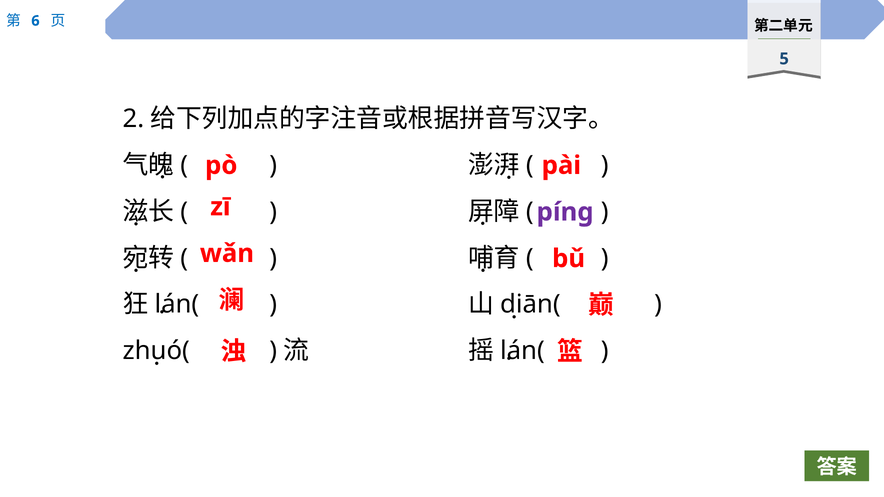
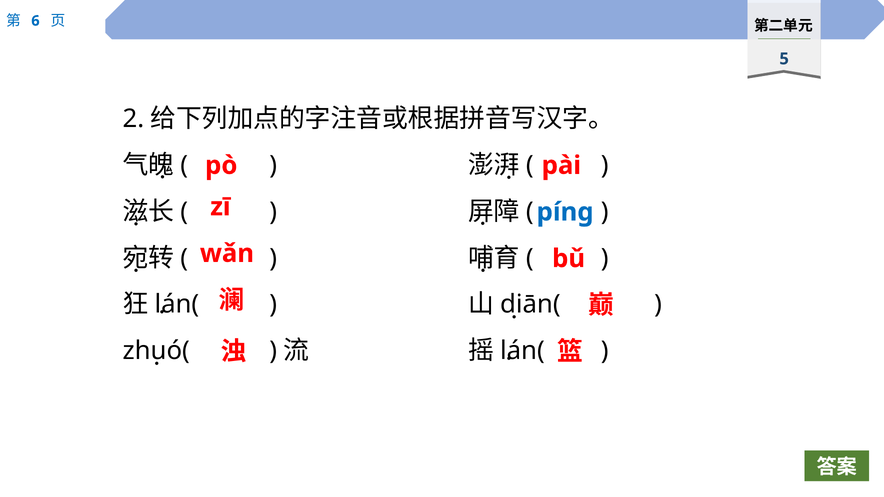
píng colour: purple -> blue
